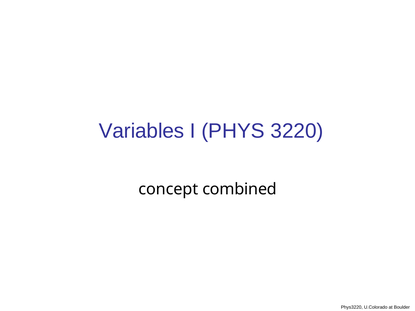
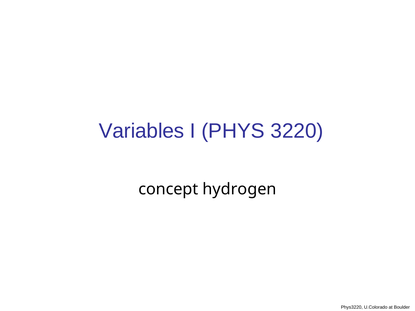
combined: combined -> hydrogen
